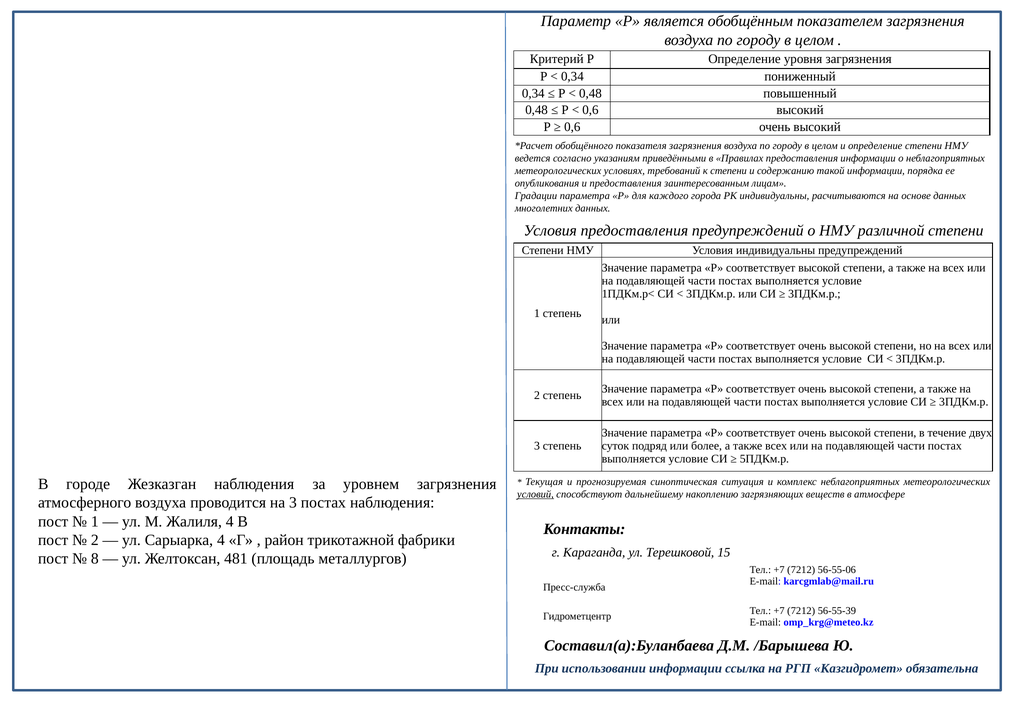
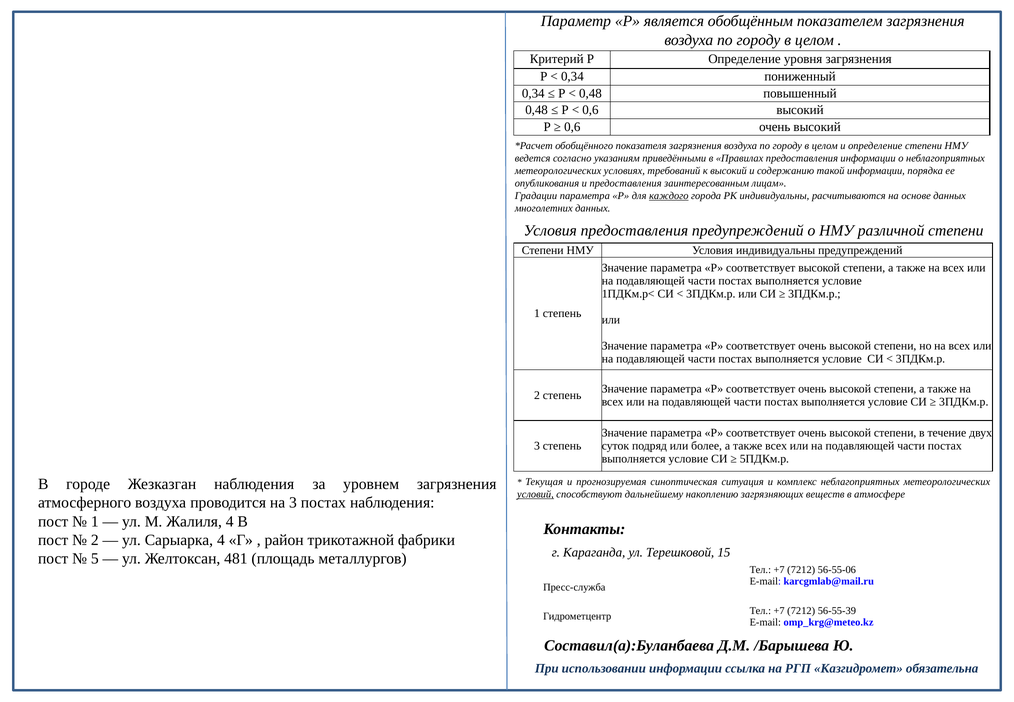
к степени: степени -> высокий
каждого underline: none -> present
8: 8 -> 5
